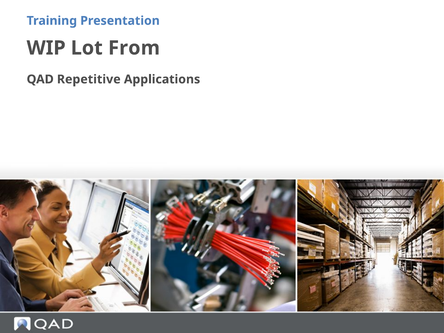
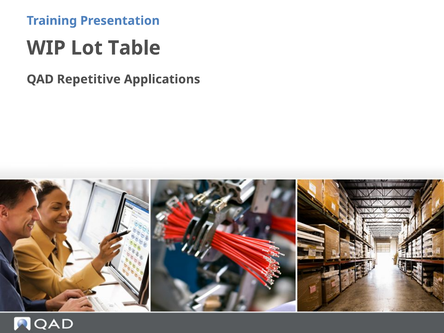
From: From -> Table
